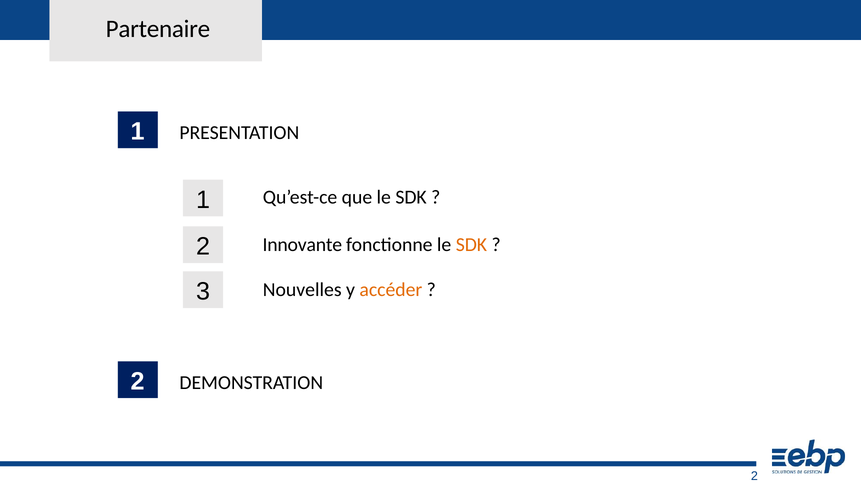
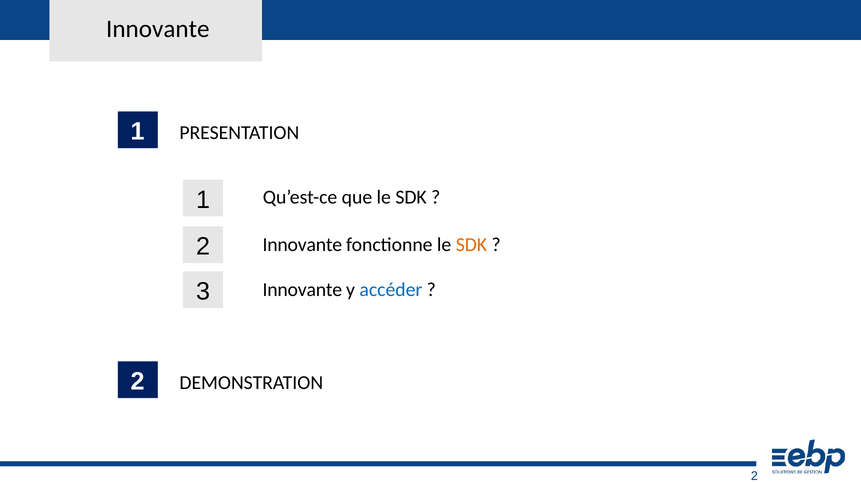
Partenaire at (158, 29): Partenaire -> Innovante
Nouvelles at (302, 290): Nouvelles -> Innovante
accéder colour: orange -> blue
